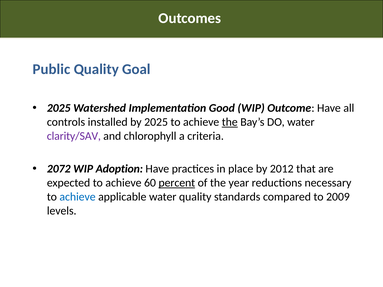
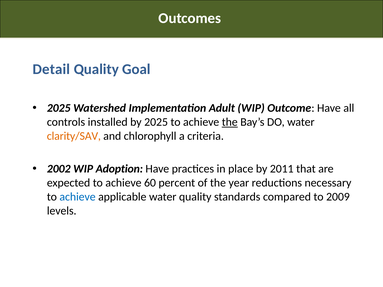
Public: Public -> Detail
Good: Good -> Adult
clarity/SAV colour: purple -> orange
2072: 2072 -> 2002
2012: 2012 -> 2011
percent underline: present -> none
